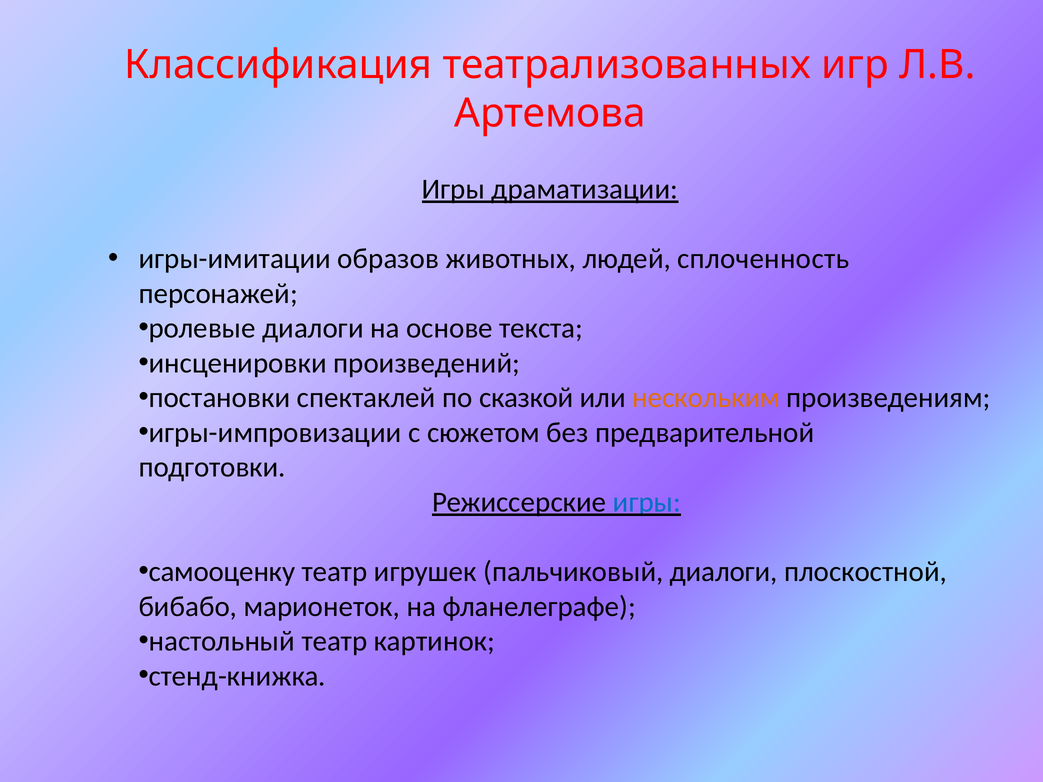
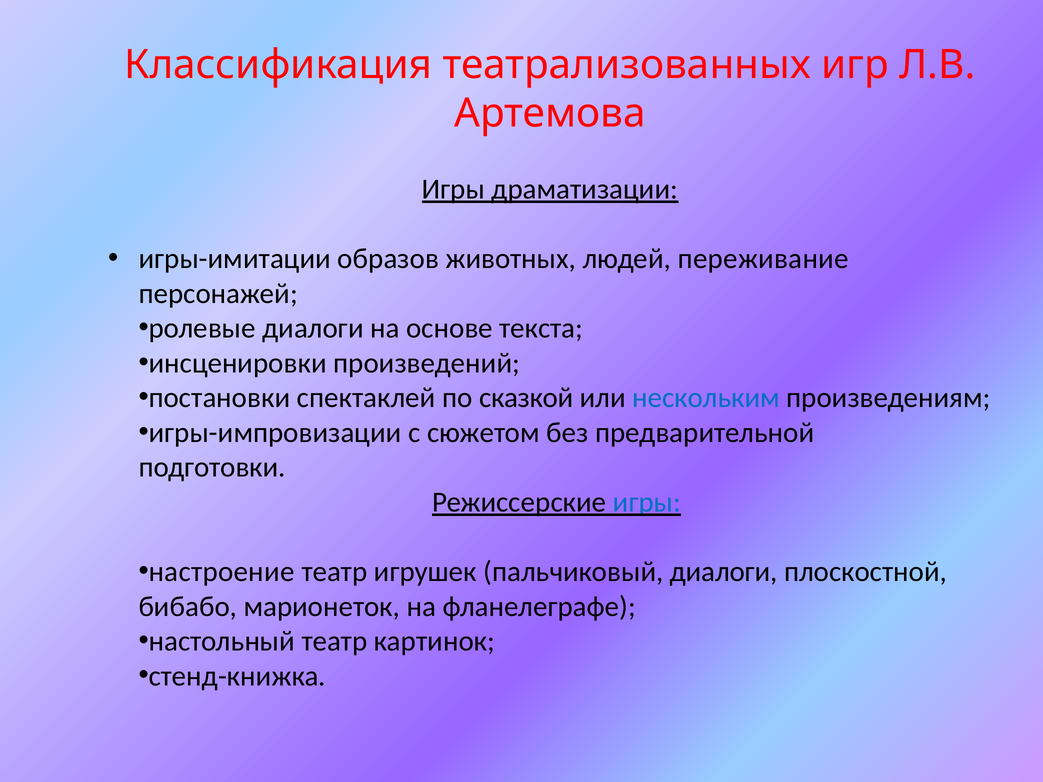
сплоченность: сплоченность -> переживание
нескольким colour: orange -> blue
самооценку: самооценку -> настроение
